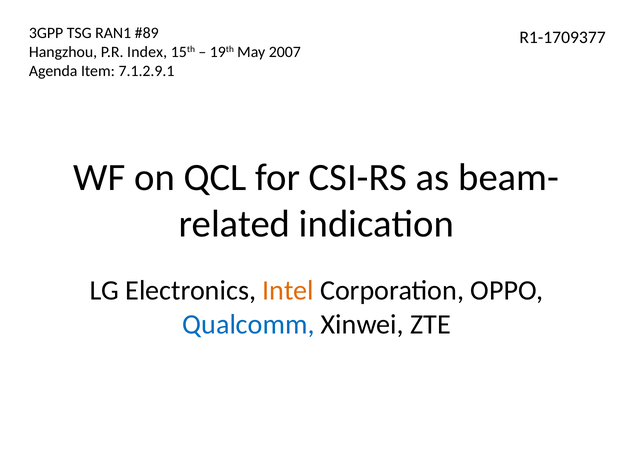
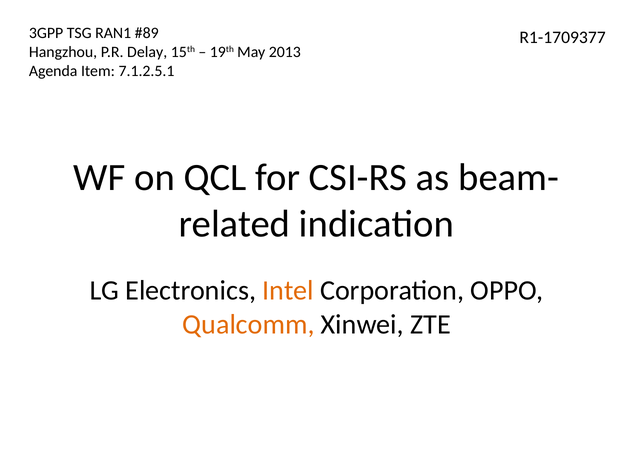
Index: Index -> Delay
2007: 2007 -> 2013
7.1.2.9.1: 7.1.2.9.1 -> 7.1.2.5.1
Qualcomm colour: blue -> orange
